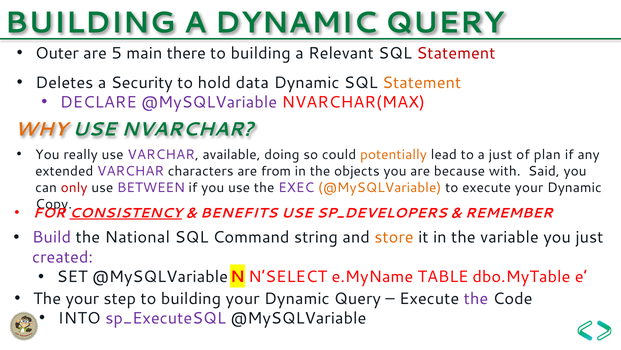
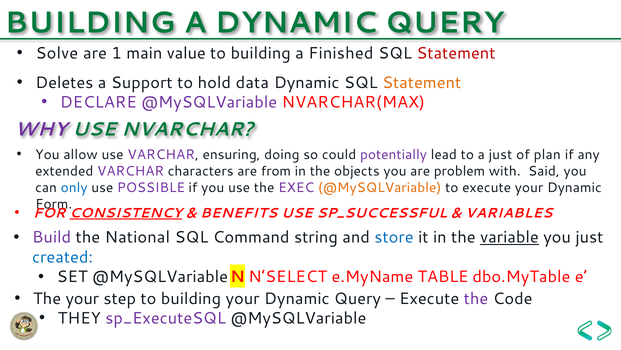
Outer: Outer -> Solve
5: 5 -> 1
there: there -> value
Relevant: Relevant -> Finished
Security: Security -> Support
WHY colour: orange -> purple
really: really -> allow
available: available -> ensuring
potentially colour: orange -> purple
because: because -> problem
only colour: red -> blue
BETWEEN: BETWEEN -> POSSIBLE
Copy: Copy -> Form
SP_DEVELOPERS: SP_DEVELOPERS -> SP_SUCCESSFUL
REMEMBER: REMEMBER -> VARIABLES
store colour: orange -> blue
variable underline: none -> present
created colour: purple -> blue
INTO: INTO -> THEY
